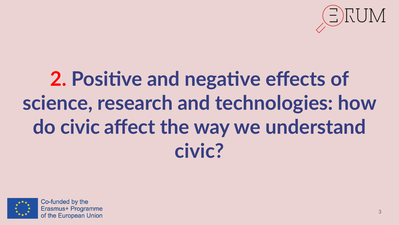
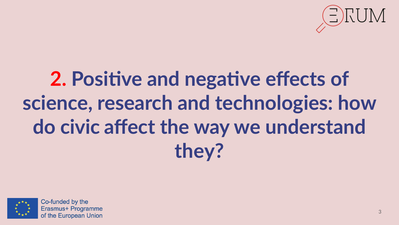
civic at (199, 151): civic -> they
